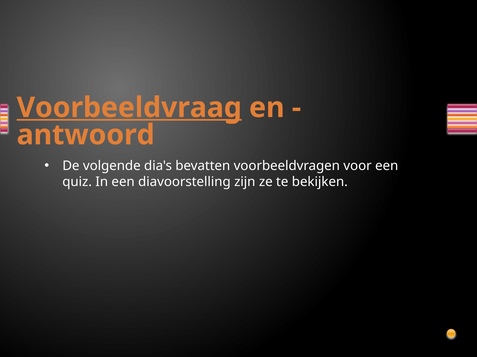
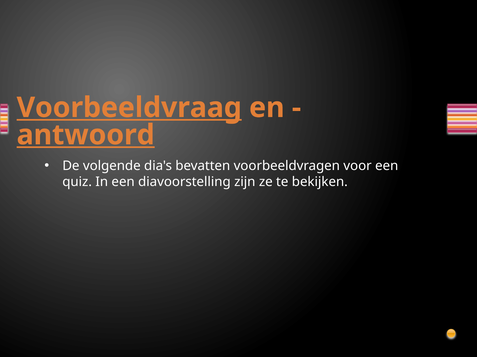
antwoord underline: none -> present
